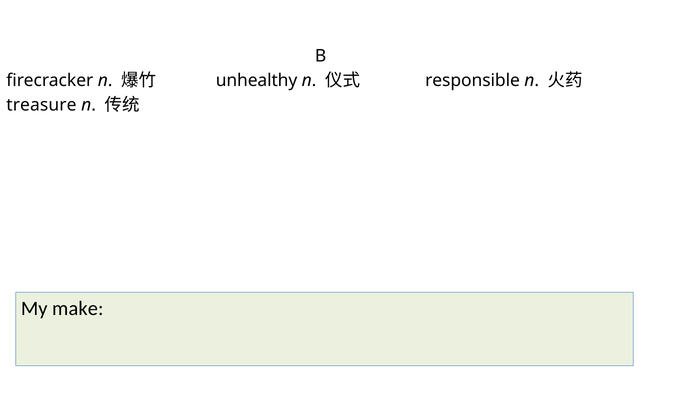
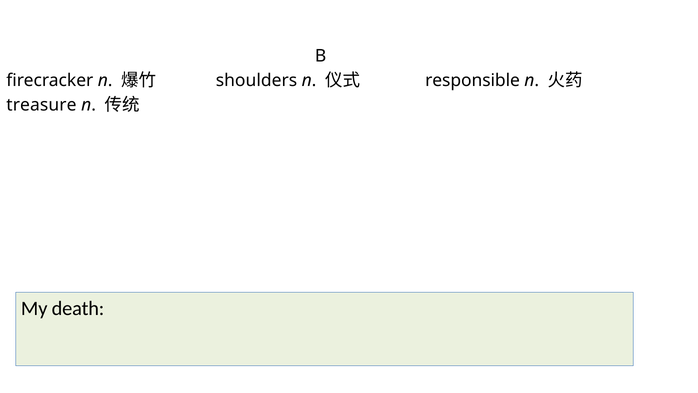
unhealthy: unhealthy -> shoulders
make: make -> death
